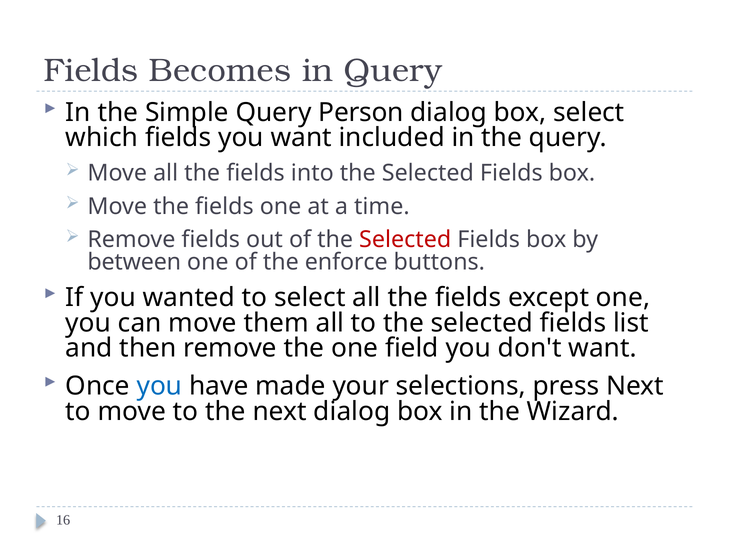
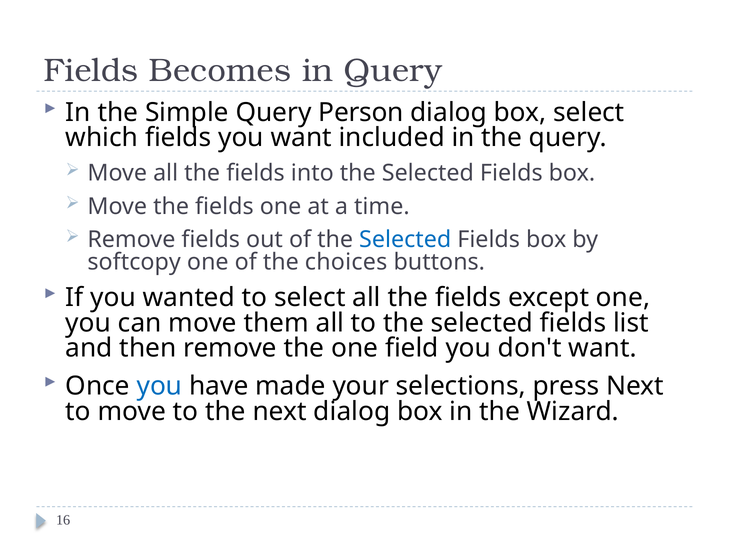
Selected at (405, 240) colour: red -> blue
between: between -> softcopy
enforce: enforce -> choices
